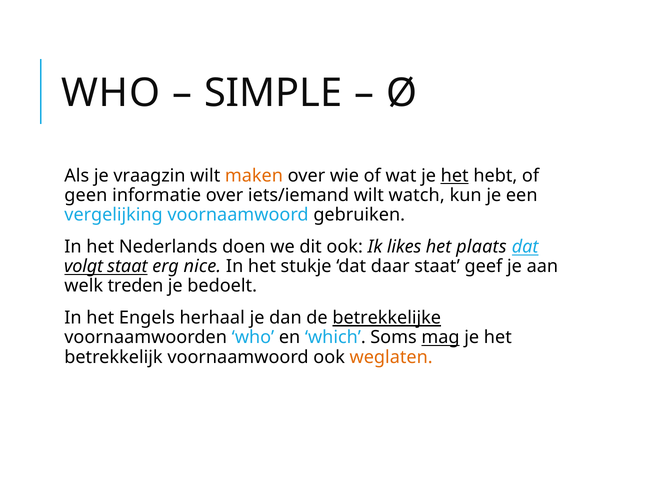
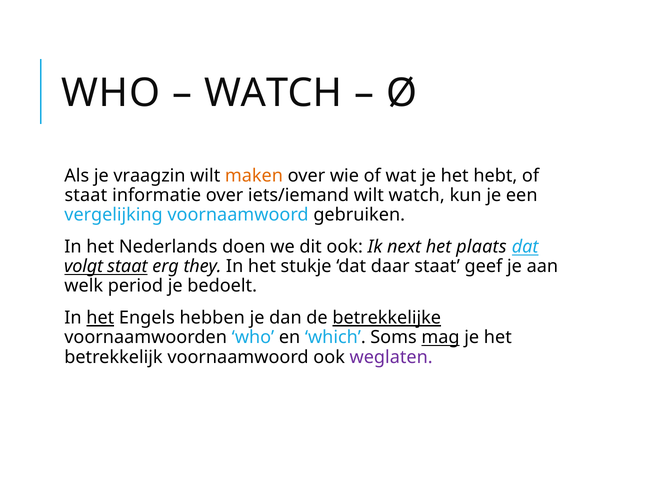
SIMPLE at (273, 93): SIMPLE -> WATCH
het at (455, 175) underline: present -> none
geen at (86, 195): geen -> staat
likes: likes -> next
nice: nice -> they
treden: treden -> period
het at (100, 318) underline: none -> present
herhaal: herhaal -> hebben
weglaten colour: orange -> purple
